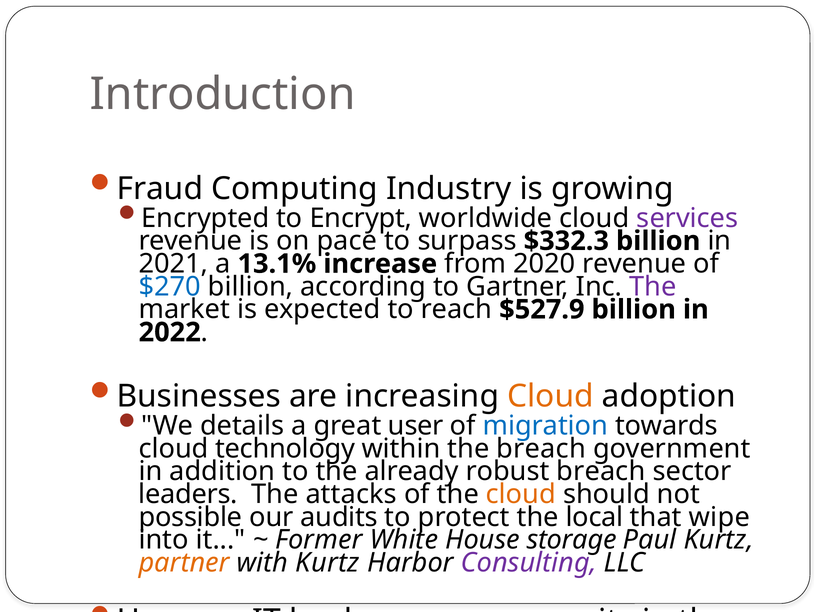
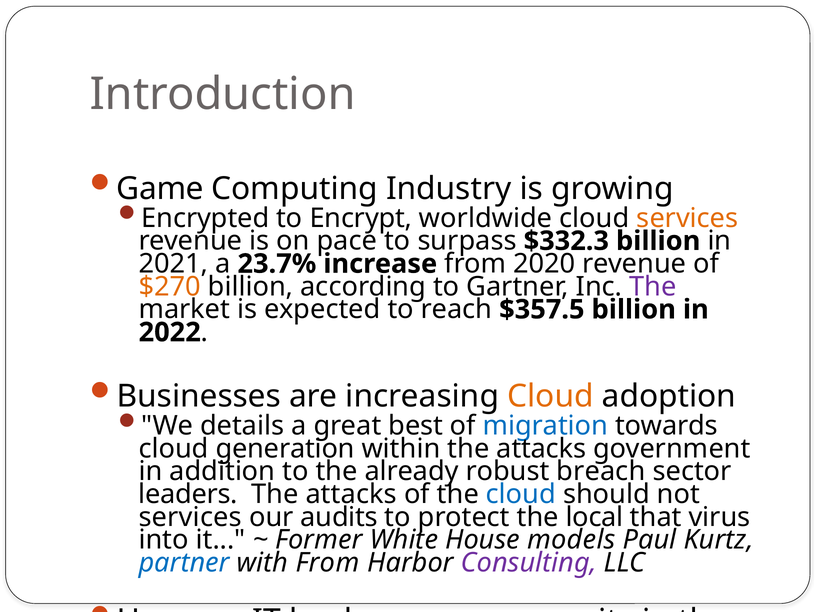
Fraud: Fraud -> Game
services at (687, 218) colour: purple -> orange
13.1%: 13.1% -> 23.7%
$270 colour: blue -> orange
$527.9: $527.9 -> $357.5
user: user -> best
technology: technology -> generation
within the breach: breach -> attacks
cloud at (521, 494) colour: orange -> blue
possible at (190, 517): possible -> services
wipe: wipe -> virus
storage: storage -> models
partner colour: orange -> blue
with Kurtz: Kurtz -> From
